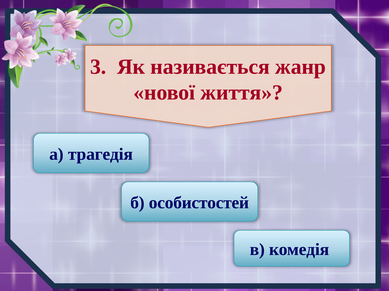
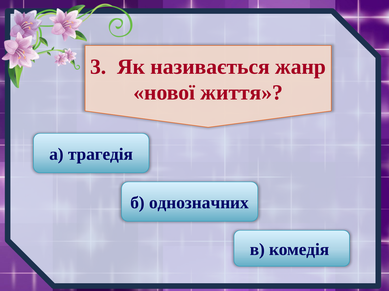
особистостей: особистостей -> однозначних
